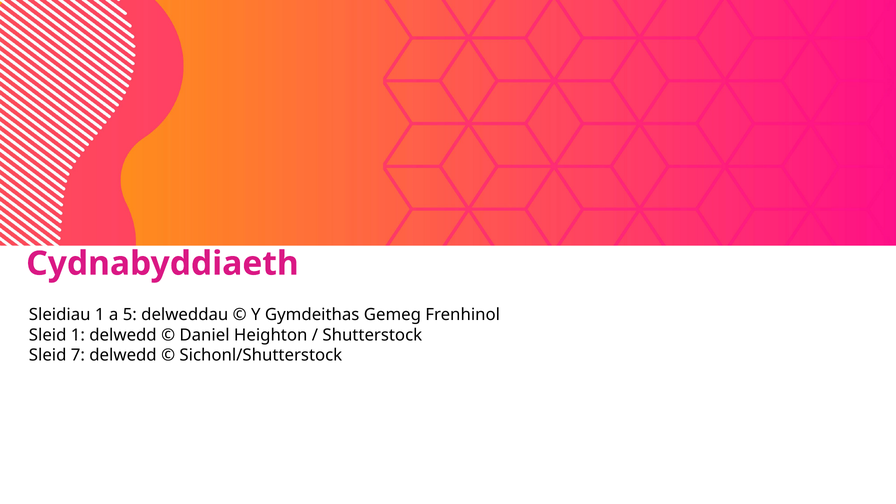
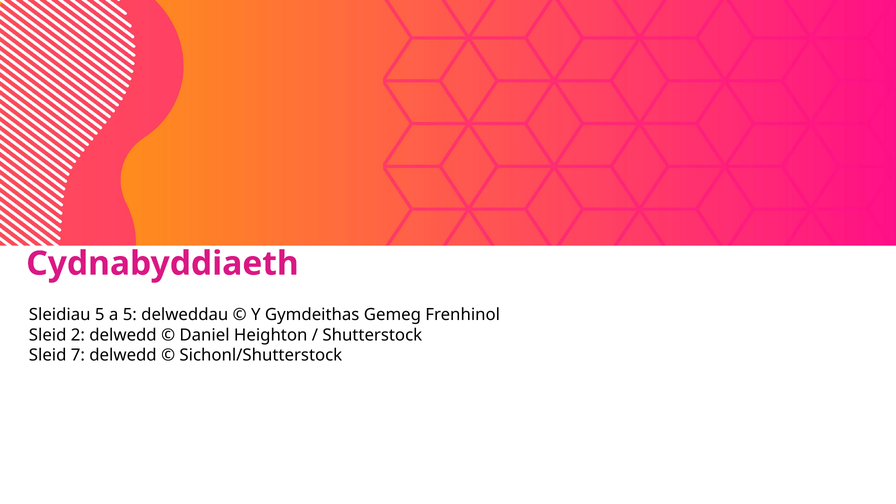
Sleidiau 1: 1 -> 5
Sleid 1: 1 -> 2
